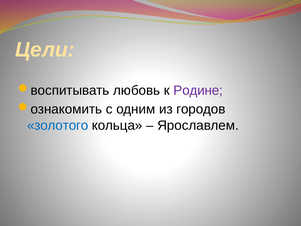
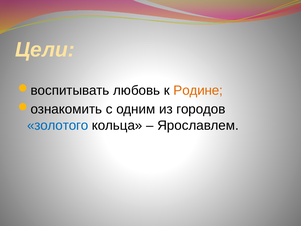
Родине colour: purple -> orange
